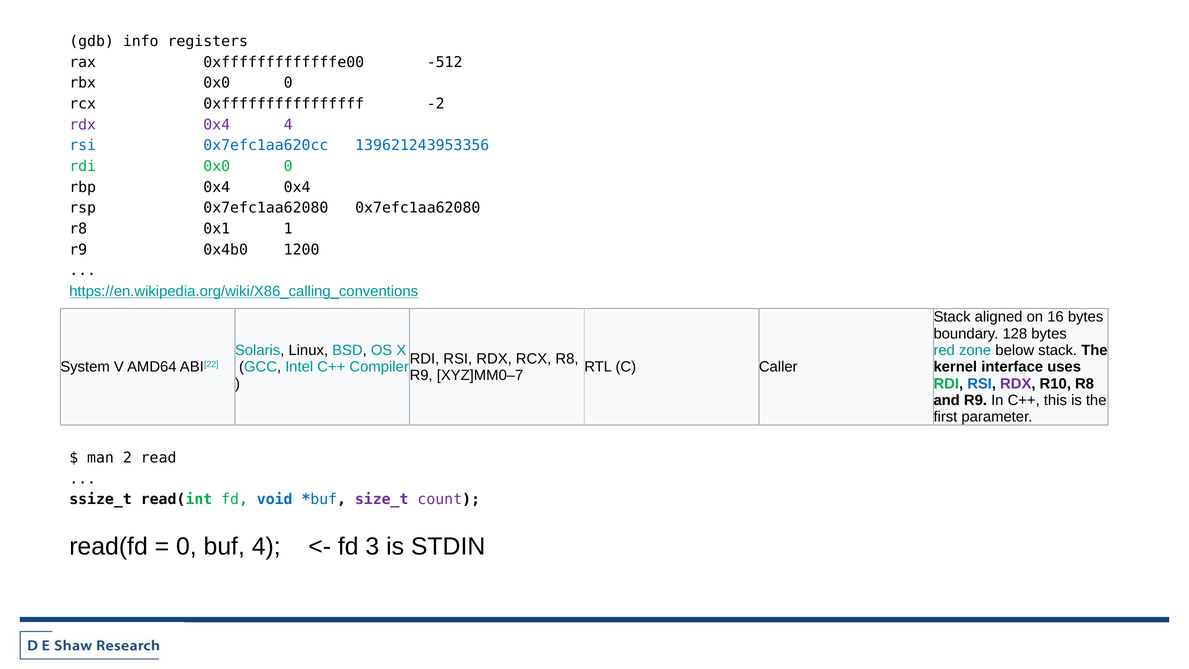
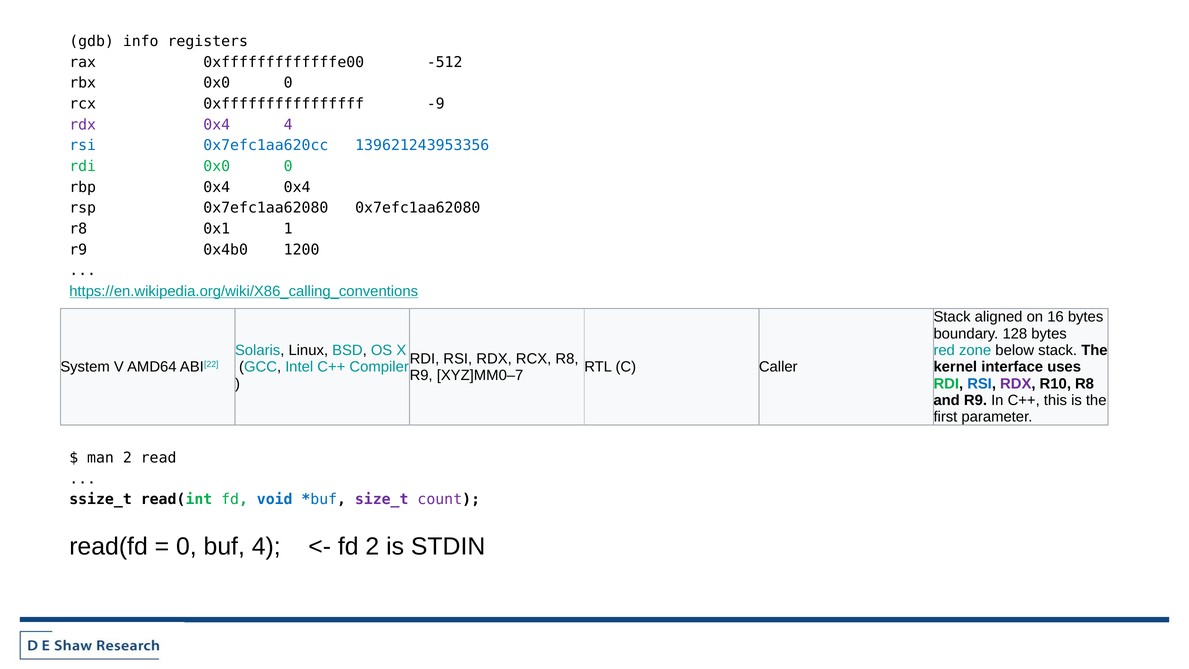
-2: -2 -> -9
fd 3: 3 -> 2
